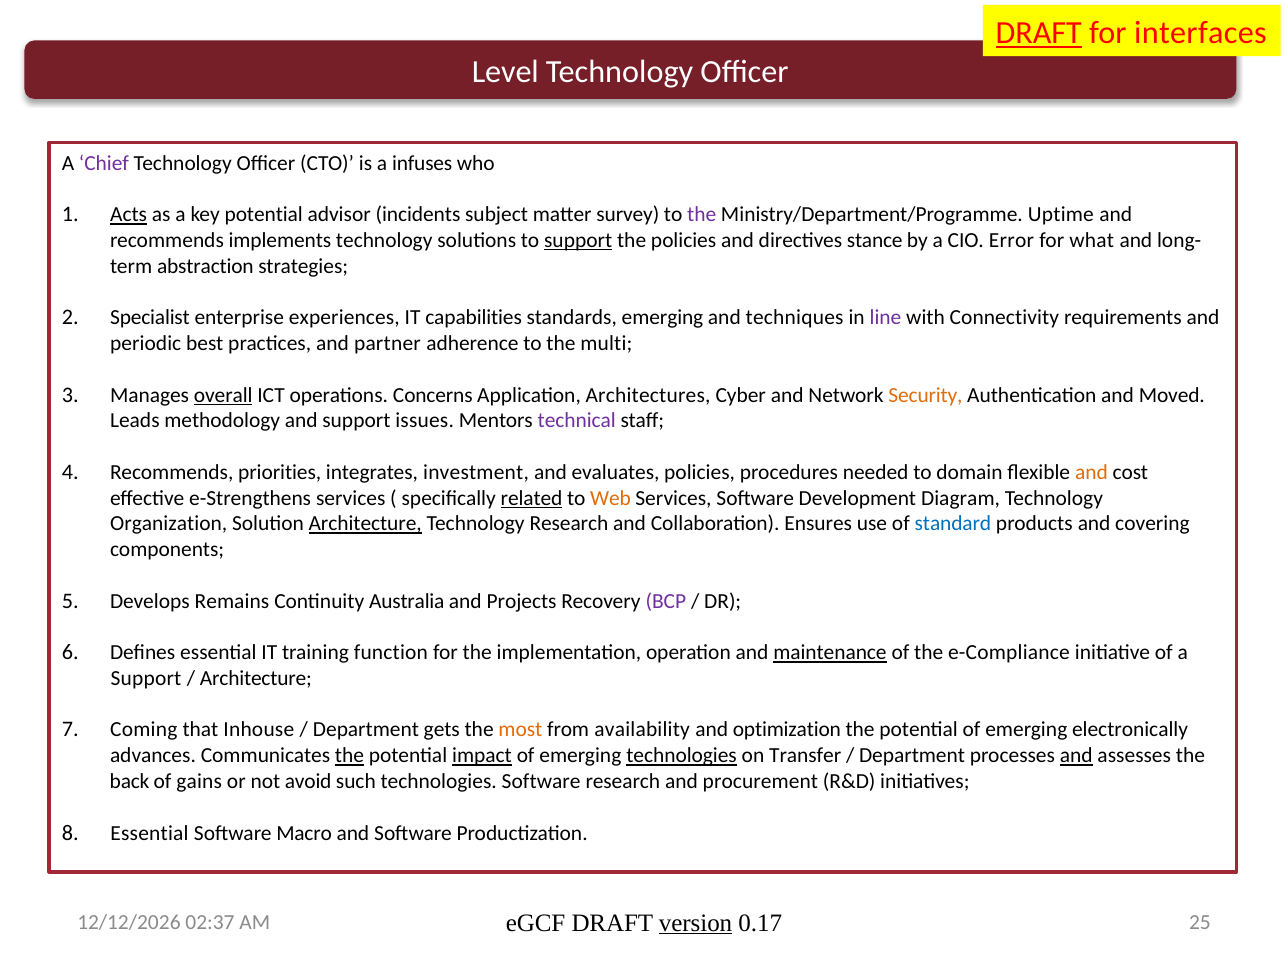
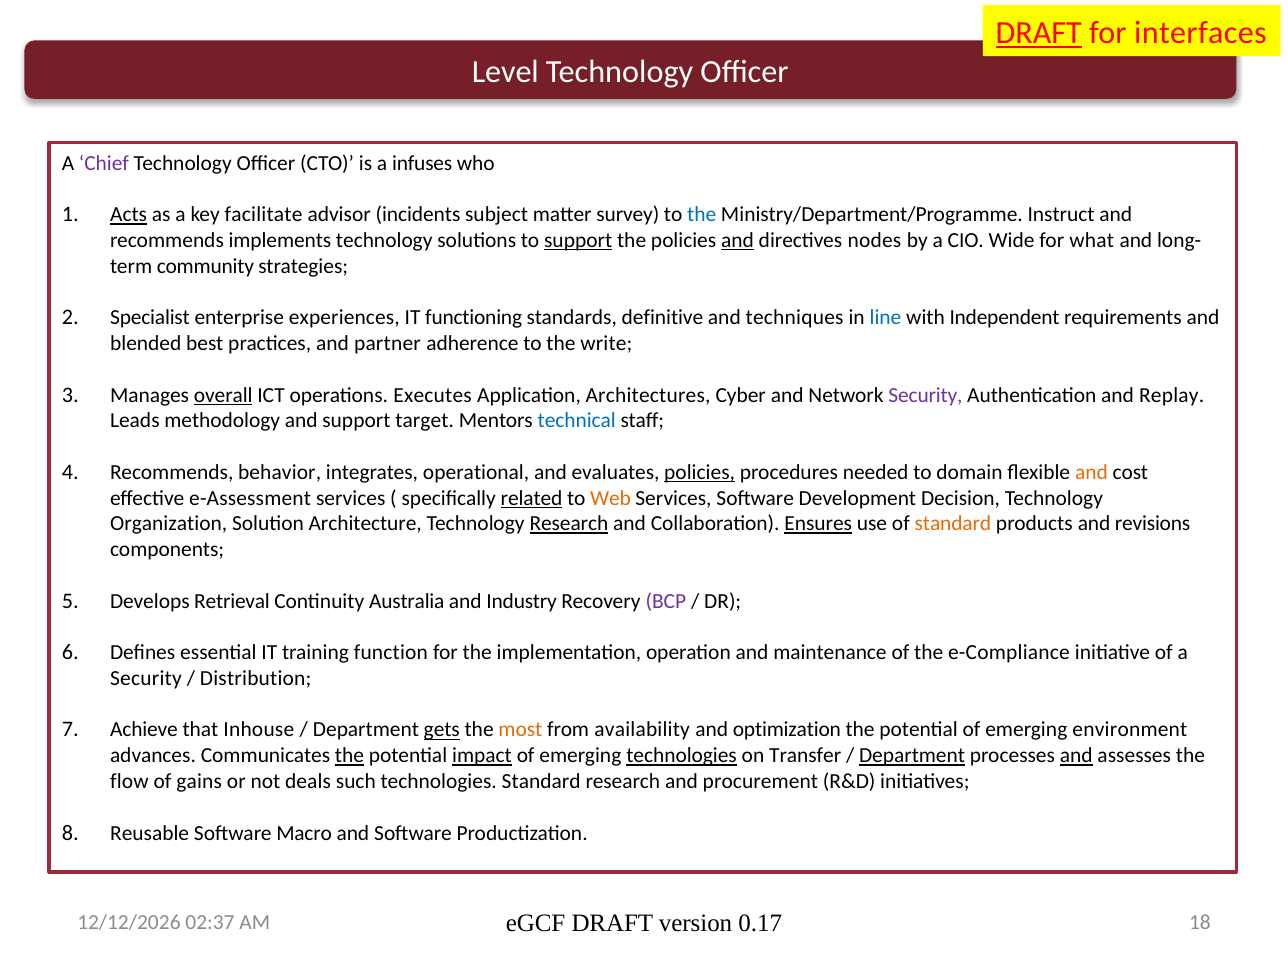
key potential: potential -> facilitate
the at (702, 215) colour: purple -> blue
Uptime: Uptime -> Instruct
and at (738, 240) underline: none -> present
stance: stance -> nodes
Error: Error -> Wide
abstraction: abstraction -> community
capabilities: capabilities -> functioning
standards emerging: emerging -> definitive
line colour: purple -> blue
Connectivity: Connectivity -> Independent
periodic: periodic -> blended
multi: multi -> write
Concerns: Concerns -> Executes
Security at (926, 395) colour: orange -> purple
Moved: Moved -> Replay
issues: issues -> target
technical colour: purple -> blue
priorities: priorities -> behavior
investment: investment -> operational
policies at (700, 472) underline: none -> present
e-Strengthens: e-Strengthens -> e-Assessment
Diagram: Diagram -> Decision
Architecture at (365, 524) underline: present -> none
Research at (569, 524) underline: none -> present
Ensures underline: none -> present
standard at (953, 524) colour: blue -> orange
covering: covering -> revisions
Remains: Remains -> Retrieval
Projects: Projects -> Industry
maintenance underline: present -> none
Support at (146, 678): Support -> Security
Architecture at (256, 678): Architecture -> Distribution
Coming: Coming -> Achieve
gets underline: none -> present
electronically: electronically -> environment
Department at (912, 756) underline: none -> present
back: back -> flow
avoid: avoid -> deals
technologies Software: Software -> Standard
Essential at (150, 833): Essential -> Reusable
version underline: present -> none
25: 25 -> 18
